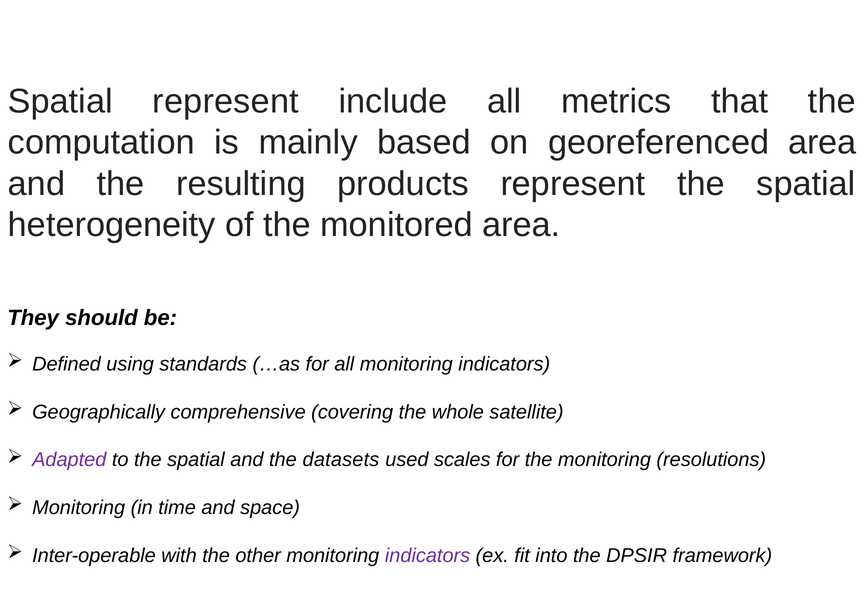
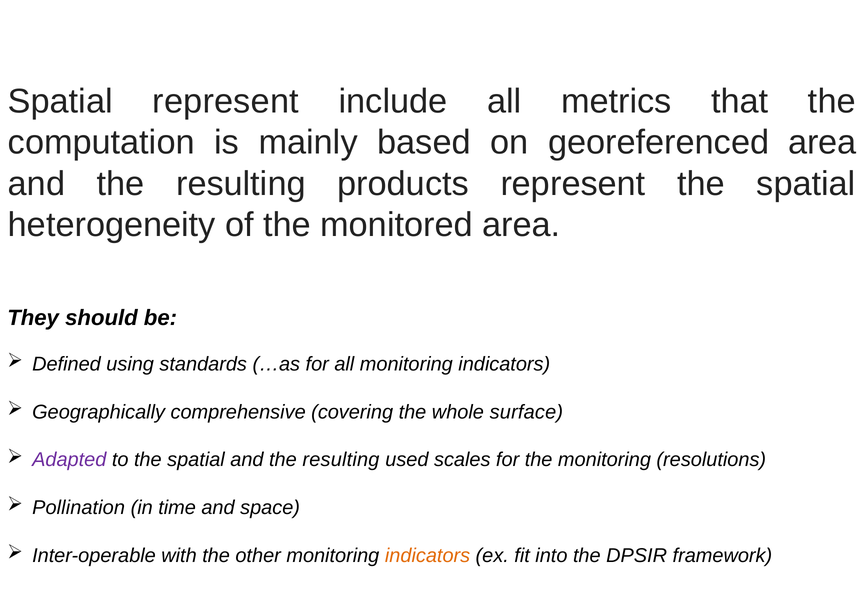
satellite: satellite -> surface
spatial and the datasets: datasets -> resulting
Monitoring at (79, 508): Monitoring -> Pollination
indicators at (428, 556) colour: purple -> orange
